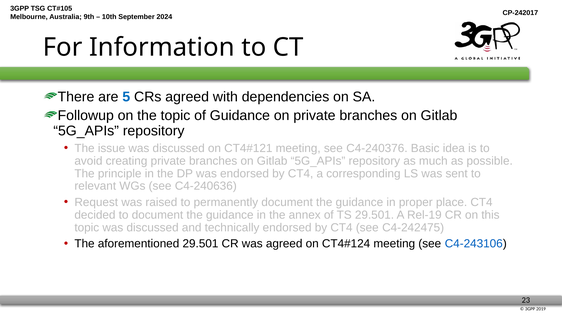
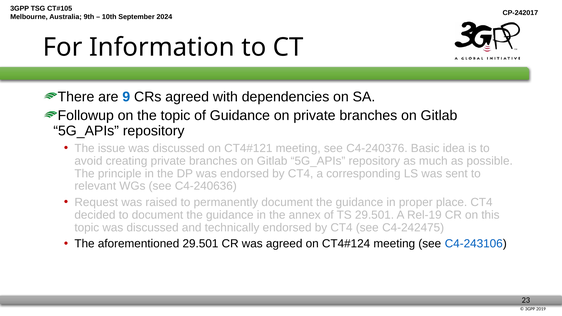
5: 5 -> 9
